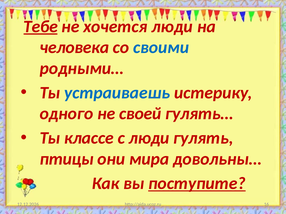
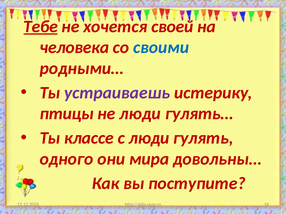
хочется люди: люди -> своей
устраиваешь colour: blue -> purple
одного: одного -> птицы
не своей: своей -> люди
птицы: птицы -> одного
поступите underline: present -> none
